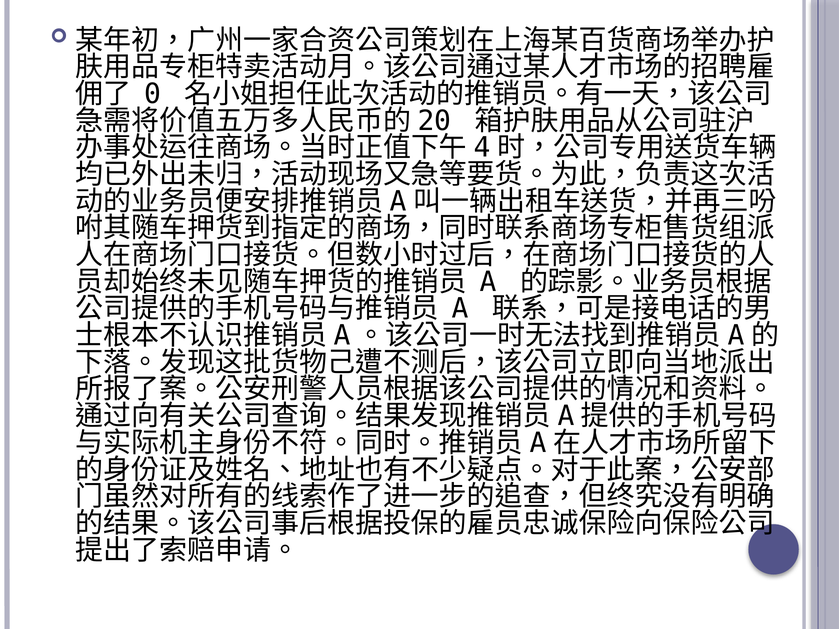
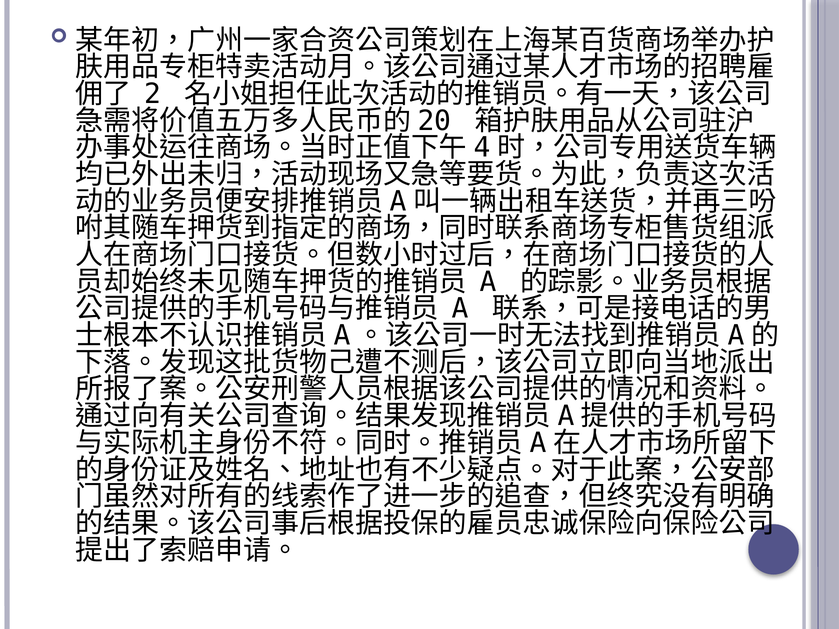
0: 0 -> 2
